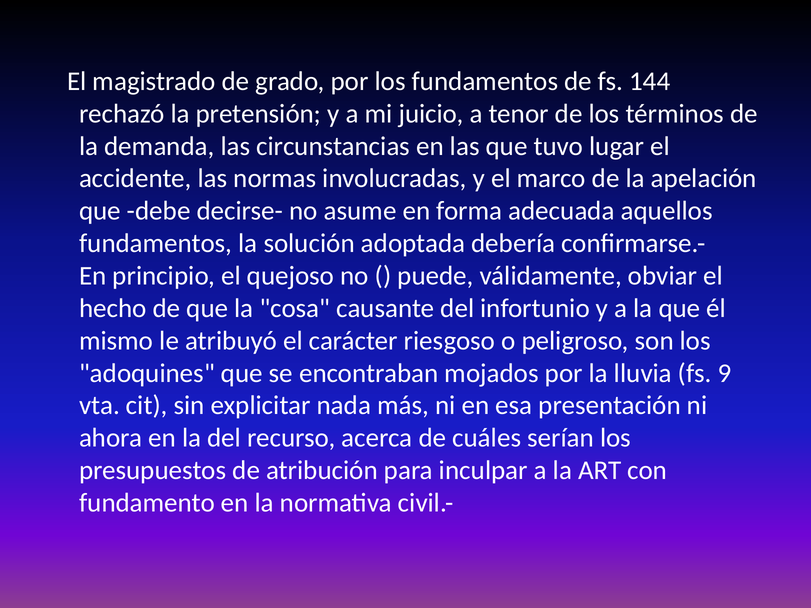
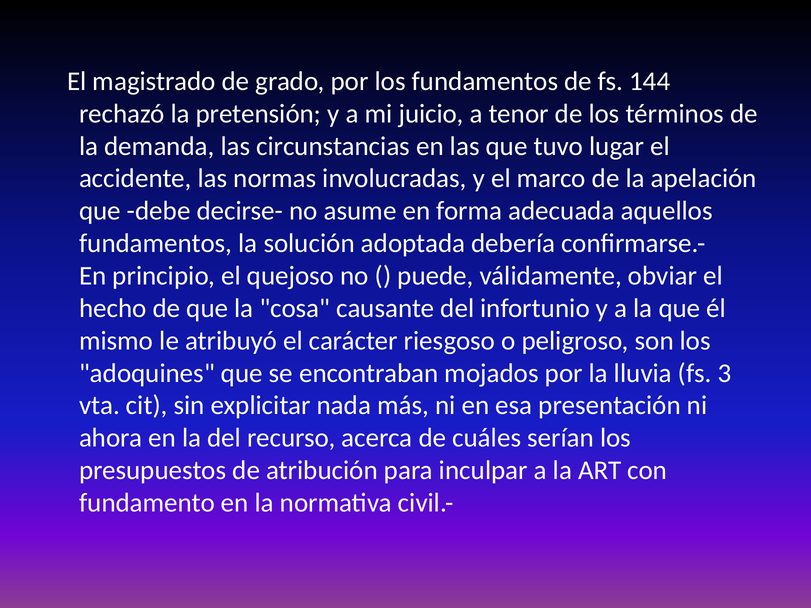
9: 9 -> 3
